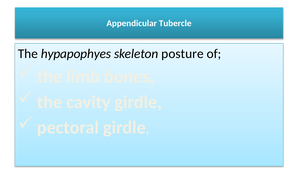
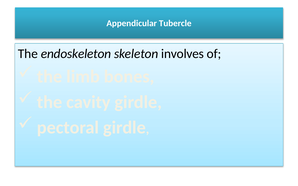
hypapophyes: hypapophyes -> endoskeleton
posture: posture -> involves
